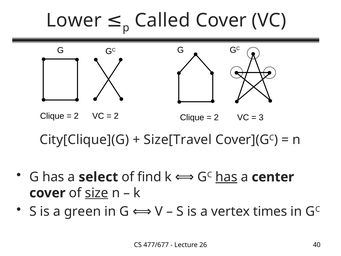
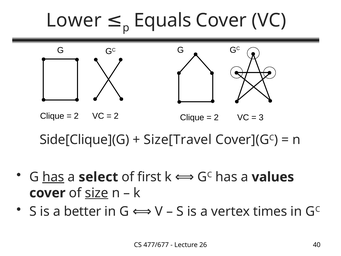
Called: Called -> Equals
City[Clique](G: City[Clique](G -> Side[Clique](G
has at (53, 177) underline: none -> present
find: find -> first
has at (226, 177) underline: present -> none
center: center -> values
green: green -> better
